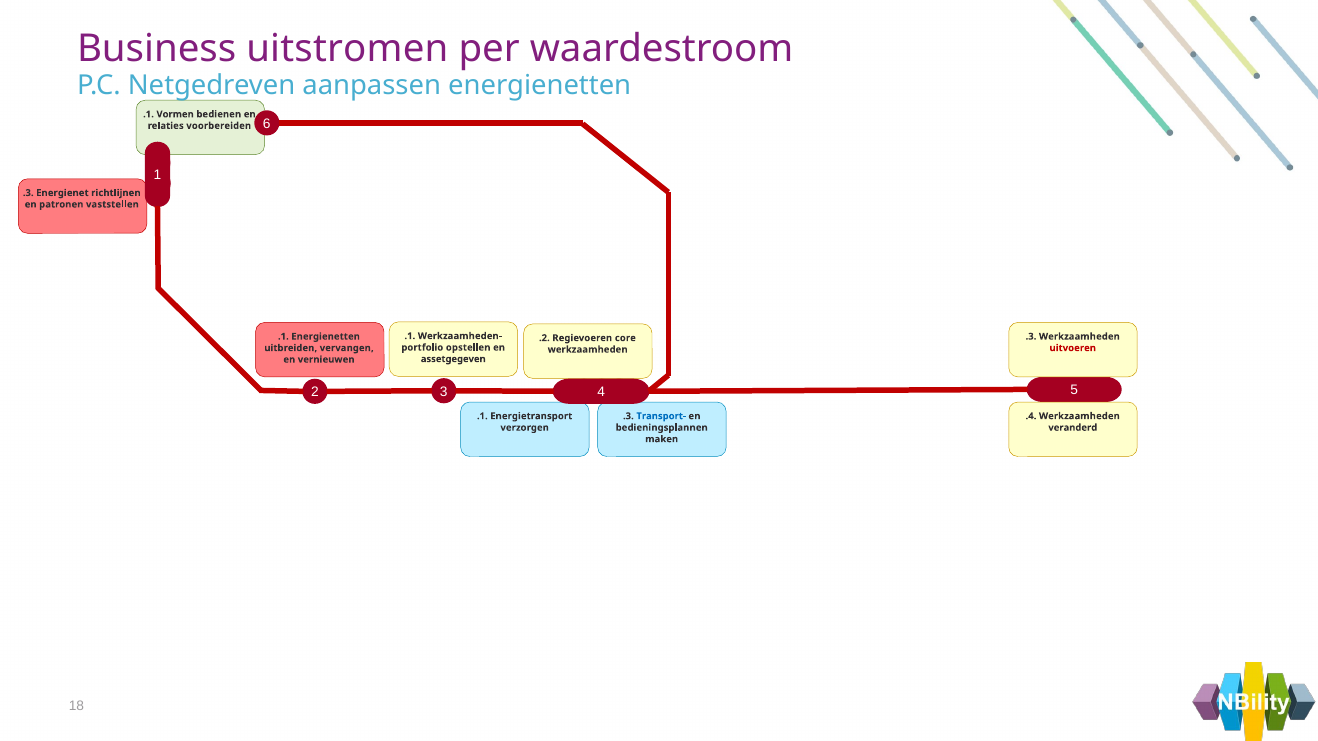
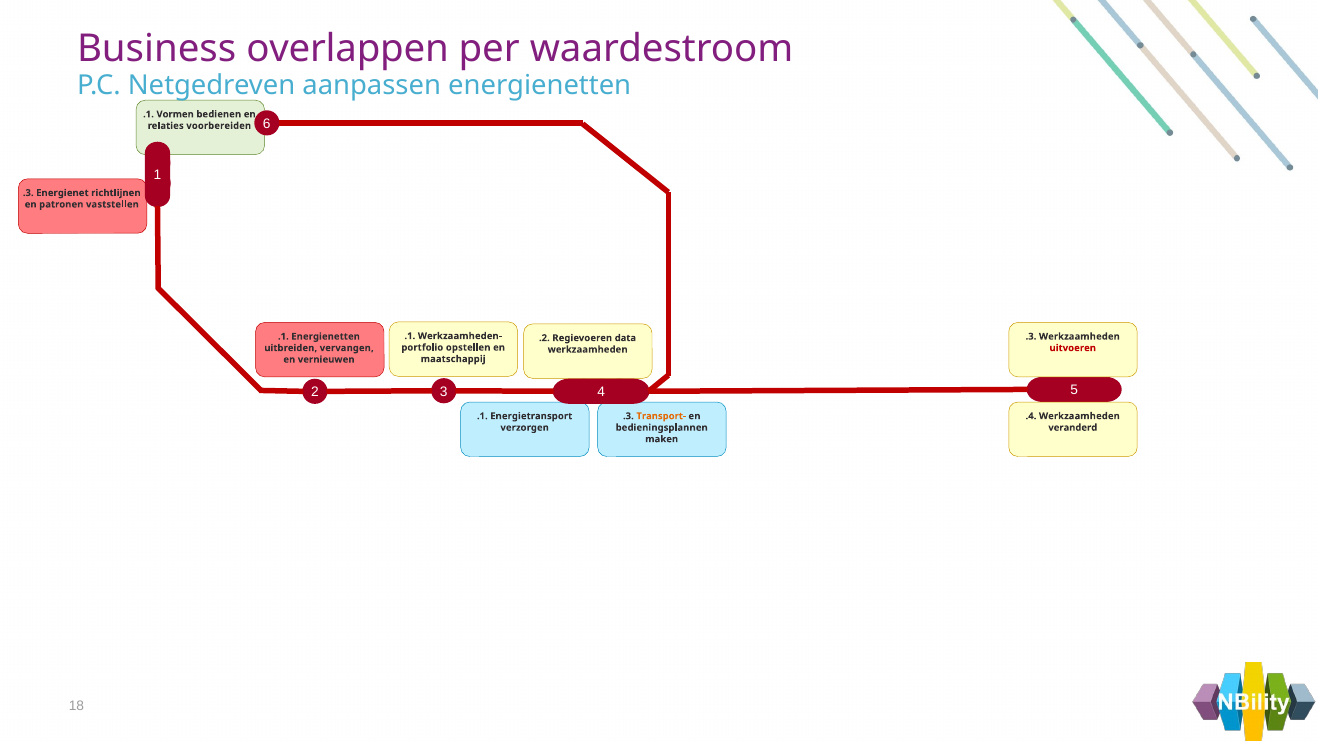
uitstromen: uitstromen -> overlappen
core: core -> data
assetgegeven: assetgegeven -> maatschappij
Transport- colour: blue -> orange
